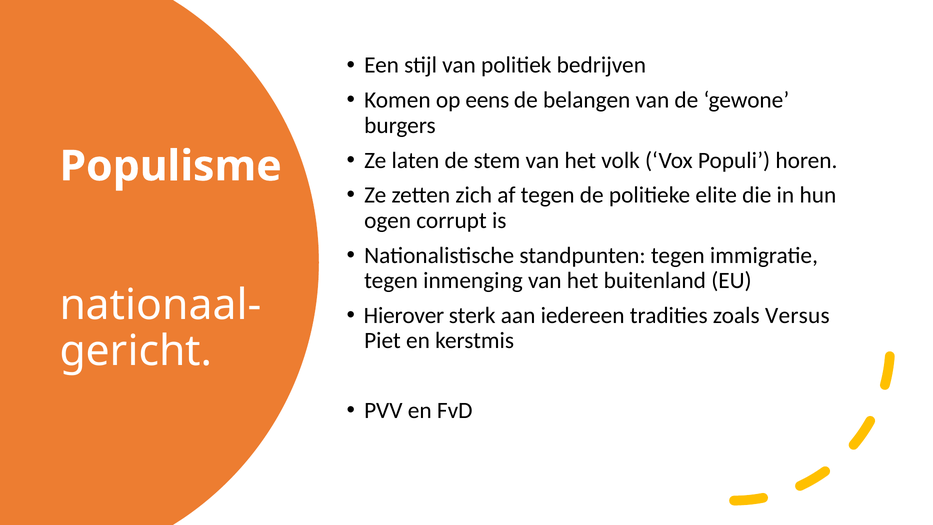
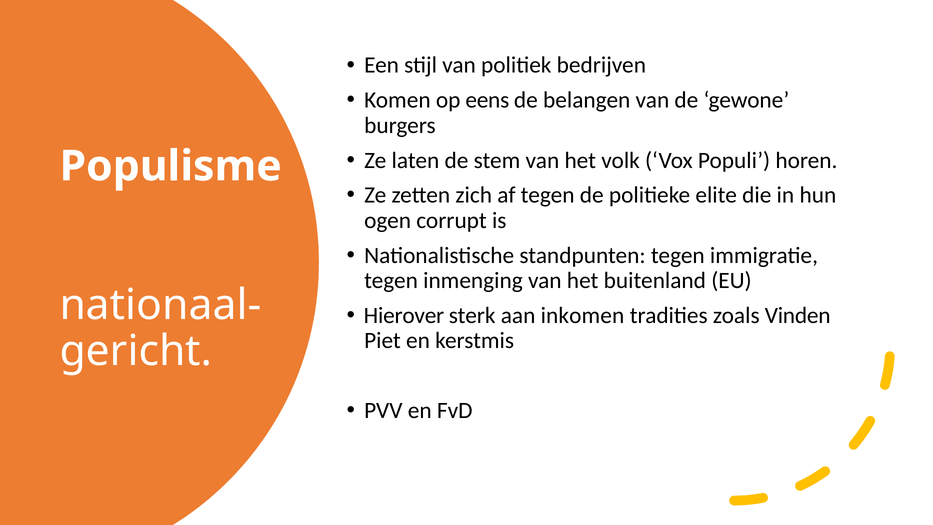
iedereen: iedereen -> inkomen
Versus: Versus -> Vinden
